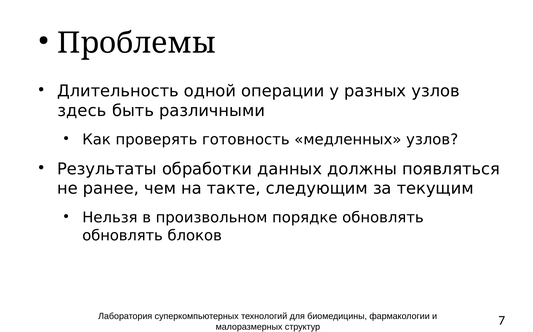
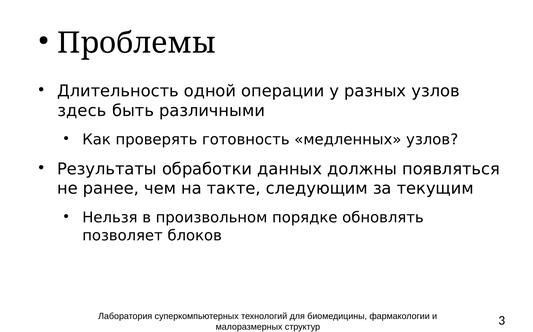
обновлять at (123, 235): обновлять -> позволяет
7: 7 -> 3
